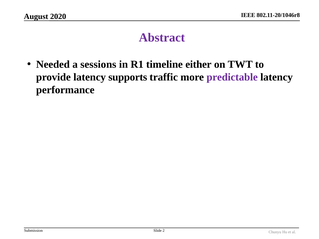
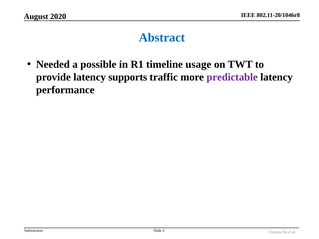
Abstract colour: purple -> blue
sessions: sessions -> possible
either: either -> usage
